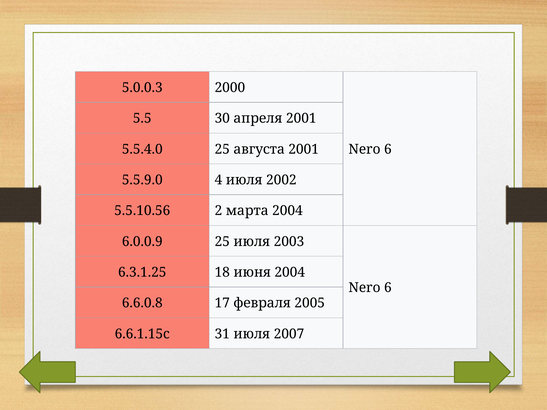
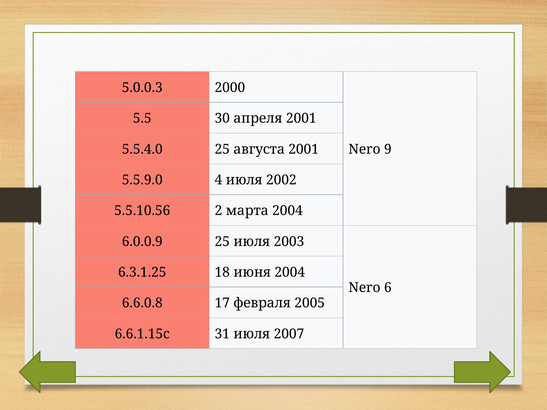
6 at (388, 149): 6 -> 9
